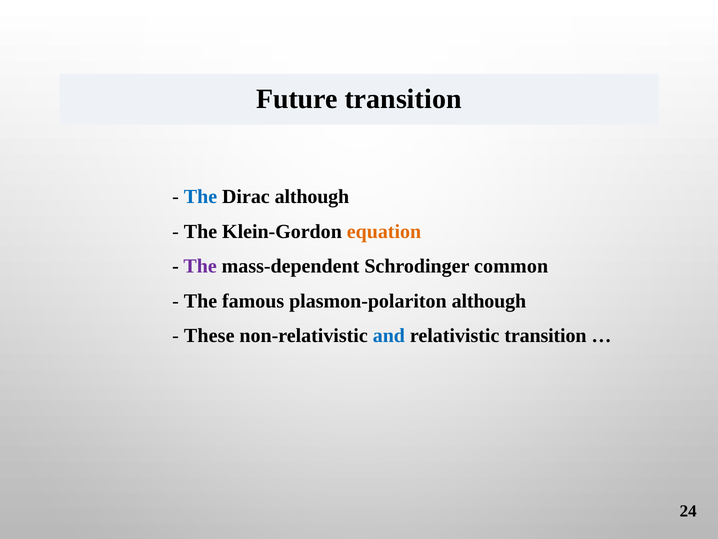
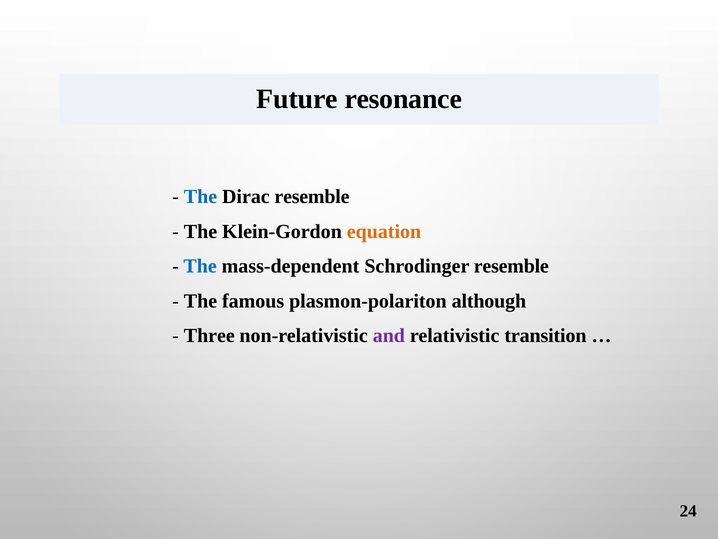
Future transition: transition -> resonance
Dirac although: although -> resemble
The at (200, 266) colour: purple -> blue
Schrodinger common: common -> resemble
These: These -> Three
and colour: blue -> purple
